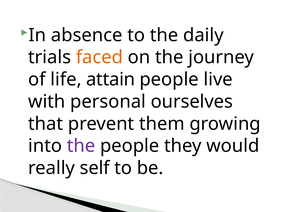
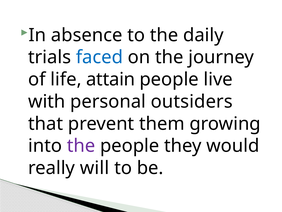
faced colour: orange -> blue
ourselves: ourselves -> outsiders
self: self -> will
